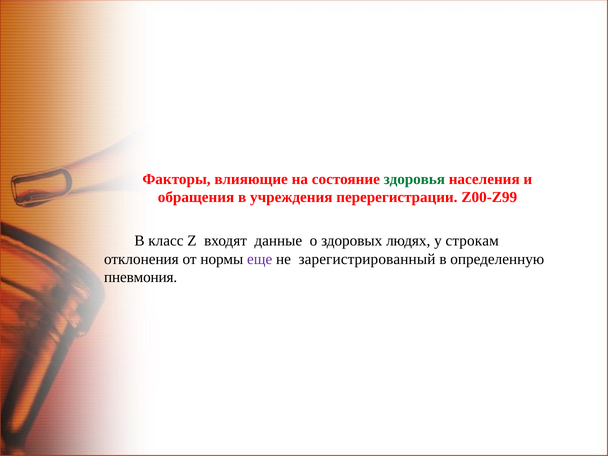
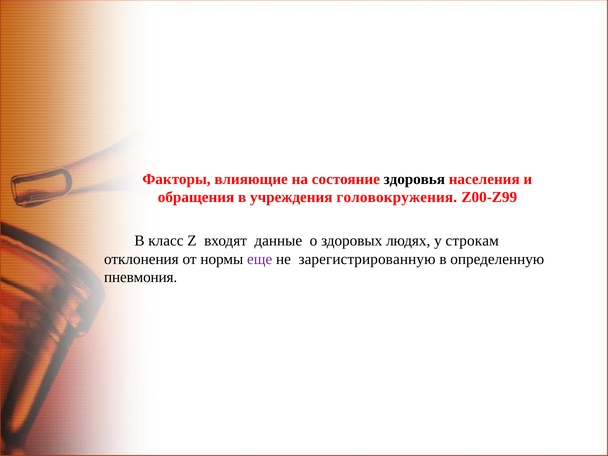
здоровья colour: green -> black
перерегистрации: перерегистрации -> головокружения
зарегистрированный: зарегистрированный -> зарегистрированную
